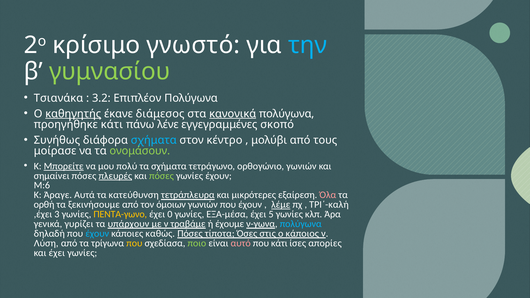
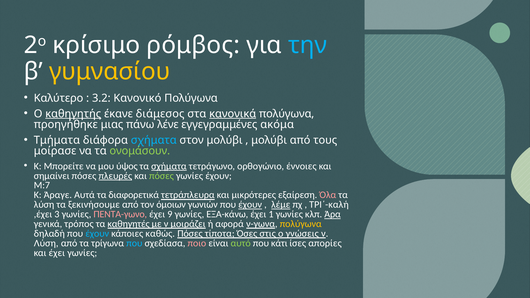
γνωστό: γνωστό -> ρόμβος
γυμνασίου colour: light green -> yellow
Τσιανάκα: Τσιανάκα -> Καλύτερο
Επιπλέον: Επιπλέον -> Κανονικό
προηγήθηκε κάτι: κάτι -> μιας
σκοπό: σκοπό -> ακόμα
Συνήθως: Συνήθως -> Τμήματα
στον κέντρο: κέντρο -> μολύβι
Μπορείτε underline: present -> none
πολύ: πολύ -> ύψος
σχήματα at (169, 166) underline: none -> present
ορθογώνιο γωνιών: γωνιών -> έννοιες
Μ:6: Μ:6 -> Μ:7
κατεύθυνση: κατεύθυνση -> διαφορετικά
ορθή at (44, 205): ορθή -> λύση
έχουν at (250, 205) underline: none -> present
ΠΕΝΤΑ-γωνο colour: yellow -> pink
0: 0 -> 9
ΕΞΑ-μέσα: ΕΞΑ-μέσα -> ΕΞΑ-κάνω
5: 5 -> 1
Άρα underline: none -> present
γυρίζει: γυρίζει -> τρόπος
υπάρχουν: υπάρχουν -> καθηγητές
τραβάμε: τραβάμε -> μοιράζει
έχουμε: έχουμε -> αφορά
πολύγωνα at (301, 224) colour: light blue -> yellow
κάποιος: κάποιος -> γνώσεις
που at (134, 243) colour: yellow -> light blue
ποιο colour: light green -> pink
αυτό colour: pink -> light green
